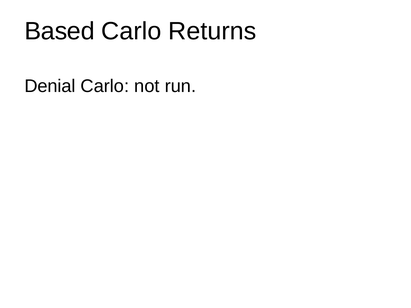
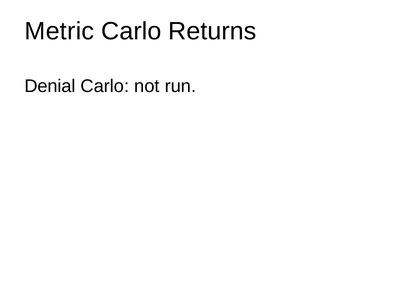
Based: Based -> Metric
